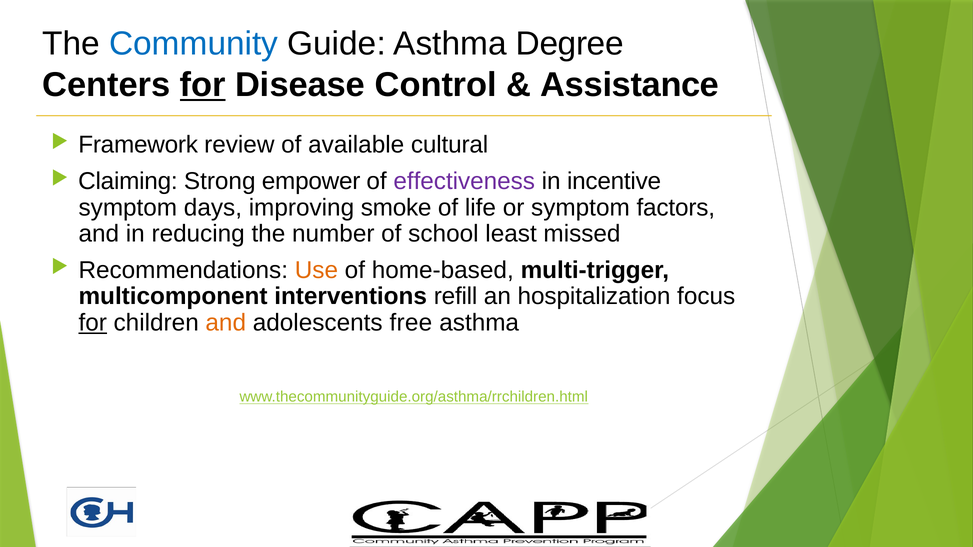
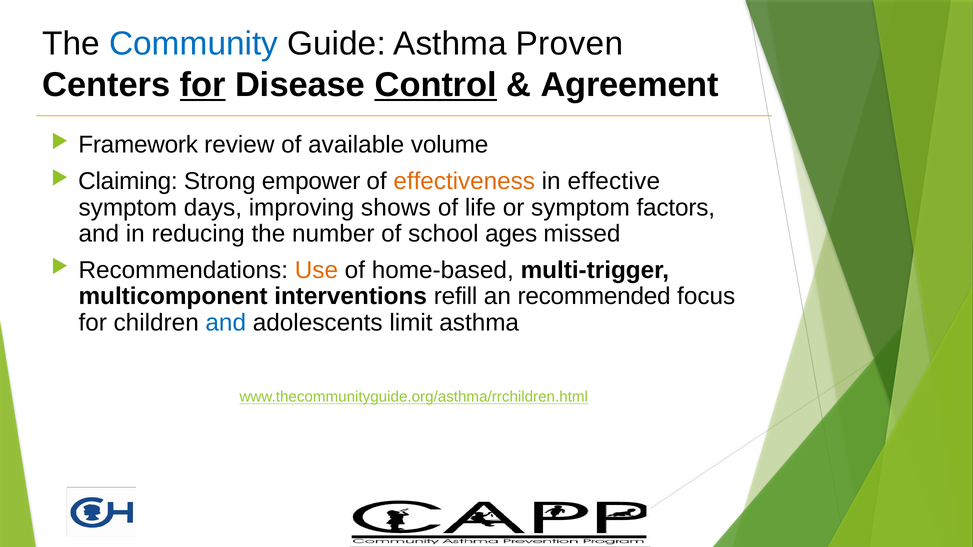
Degree: Degree -> Proven
Control underline: none -> present
Assistance: Assistance -> Agreement
cultural: cultural -> volume
effectiveness colour: purple -> orange
incentive: incentive -> effective
smoke: smoke -> shows
least: least -> ages
hospitalization: hospitalization -> recommended
for at (93, 323) underline: present -> none
and at (226, 323) colour: orange -> blue
free: free -> limit
